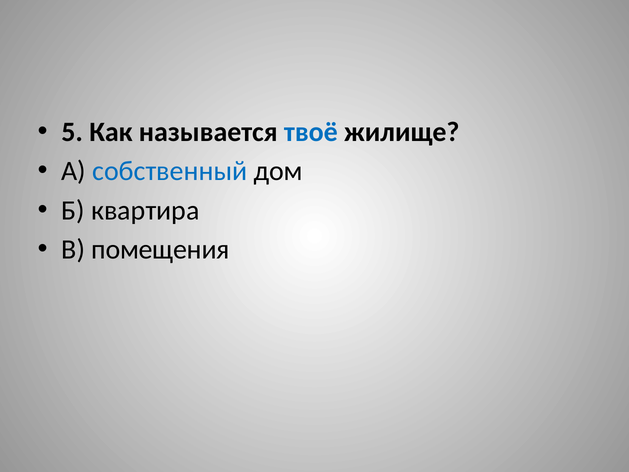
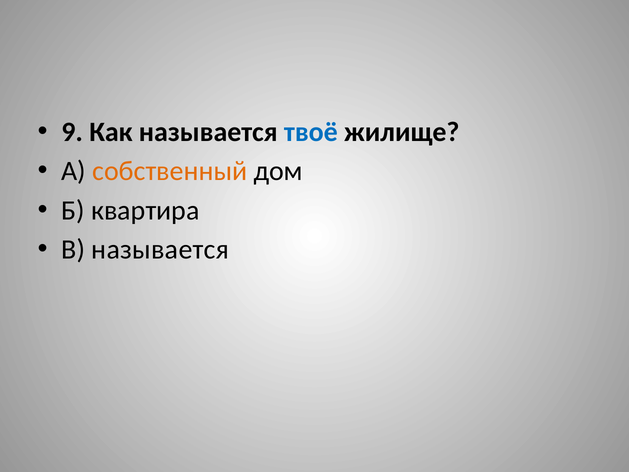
5: 5 -> 9
собственный colour: blue -> orange
В помещения: помещения -> называется
